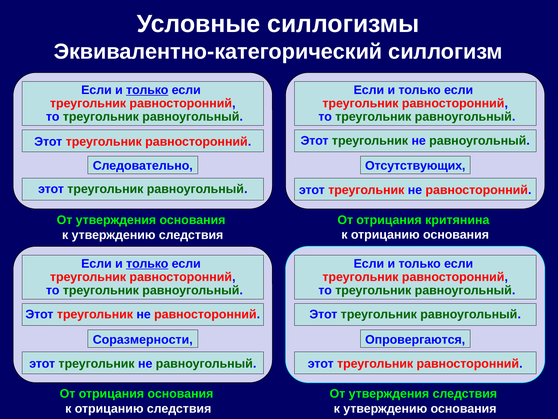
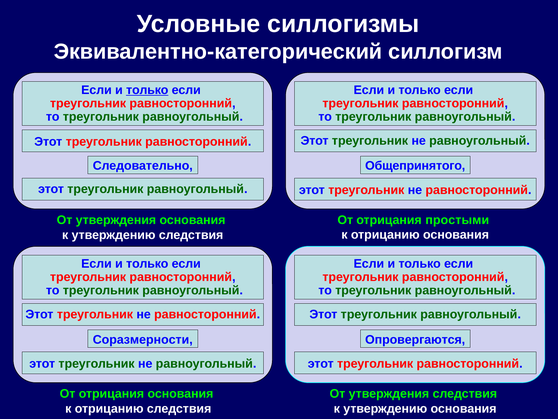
Отсутствующих: Отсутствующих -> Общепринятого
критянина: критянина -> простыми
только at (147, 263) underline: present -> none
